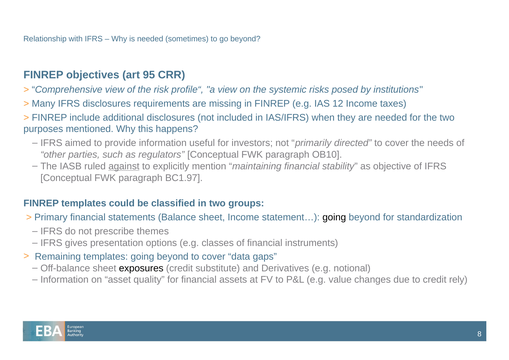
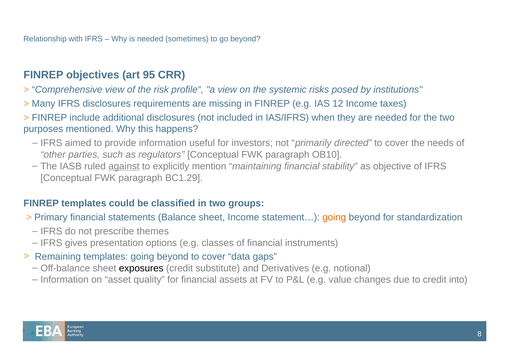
BC1.97: BC1.97 -> BC1.29
going at (334, 217) colour: black -> orange
rely: rely -> into
